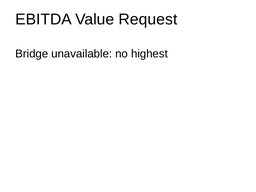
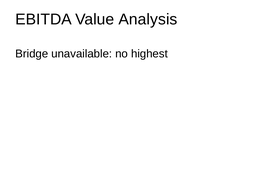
Request: Request -> Analysis
